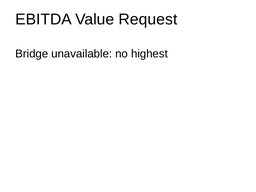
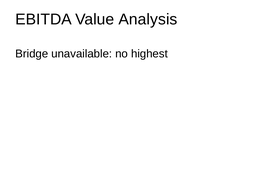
Request: Request -> Analysis
